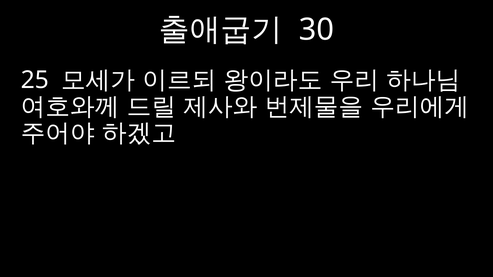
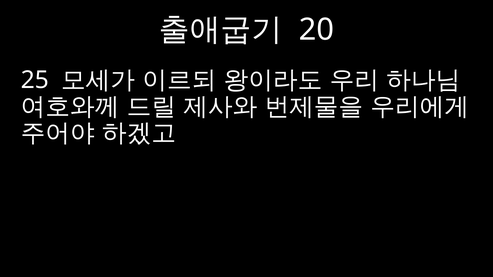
30: 30 -> 20
